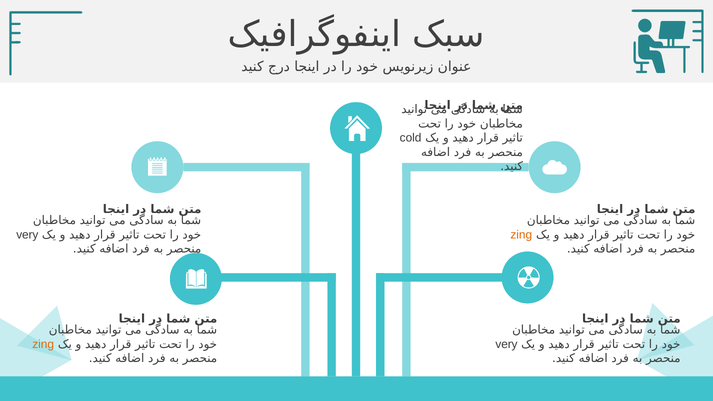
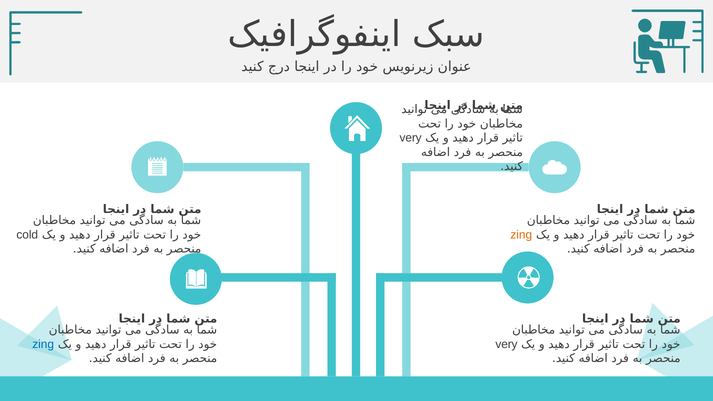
cold at (411, 138): cold -> very
very at (27, 235): very -> cold
zing at (43, 344) colour: orange -> blue
